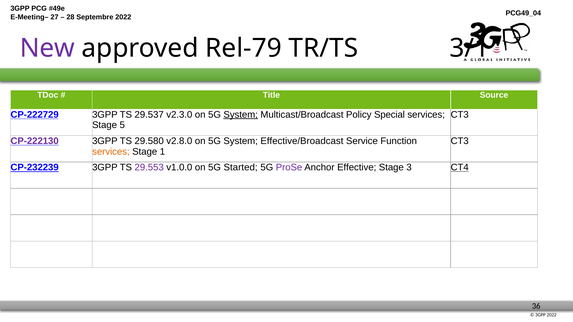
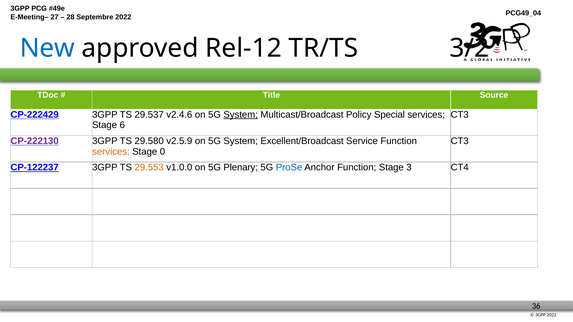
New colour: purple -> blue
Rel-79: Rel-79 -> Rel-12
3/1: 3/1 -> 3/2
CP-222729: CP-222729 -> CP-222429
v2.3.0: v2.3.0 -> v2.4.6
5: 5 -> 6
v2.8.0: v2.8.0 -> v2.5.9
Effective/Broadcast: Effective/Broadcast -> Excellent/Broadcast
1: 1 -> 0
CP-232239: CP-232239 -> CP-122237
29.553 colour: purple -> orange
Started: Started -> Plenary
ProSe colour: purple -> blue
Anchor Effective: Effective -> Function
CT4 underline: present -> none
